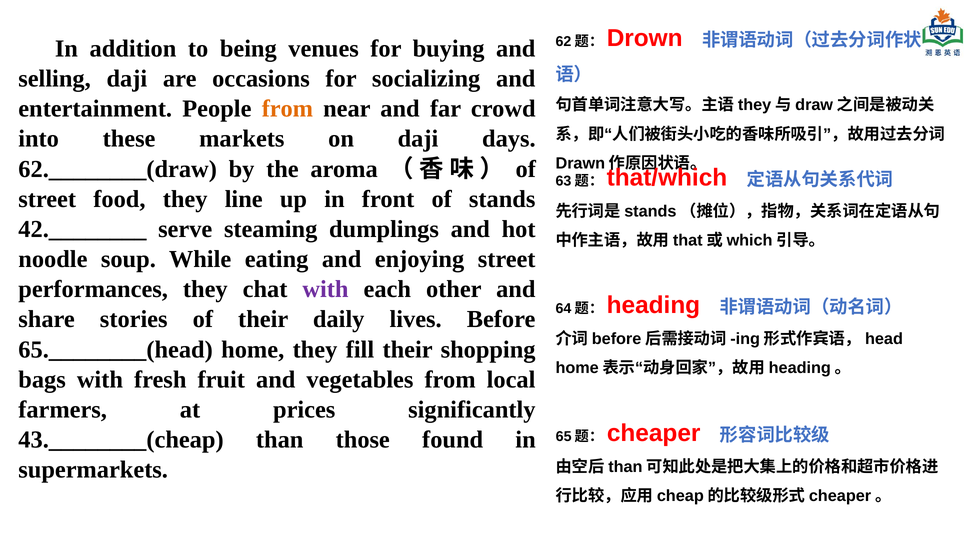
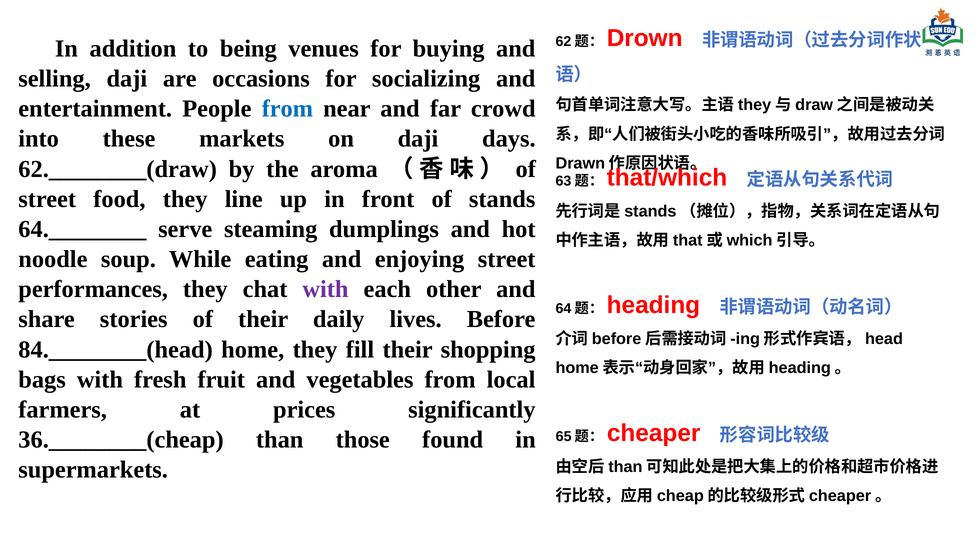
from at (287, 109) colour: orange -> blue
42.________: 42.________ -> 64.________
65.________(head: 65.________(head -> 84.________(head
43.________(cheap: 43.________(cheap -> 36.________(cheap
